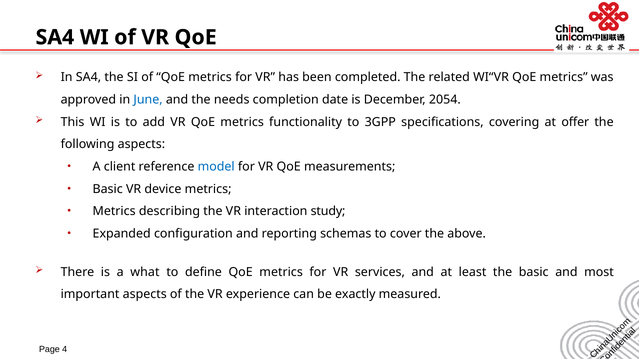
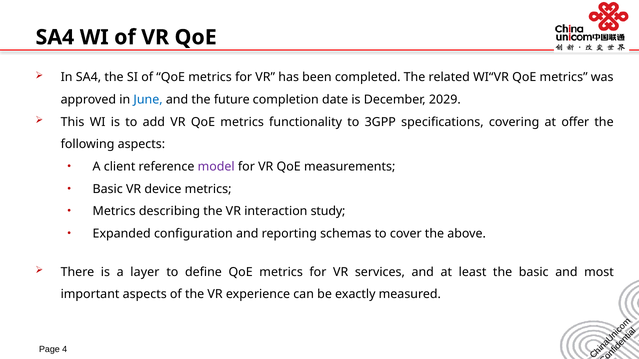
needs: needs -> future
2054: 2054 -> 2029
model colour: blue -> purple
what: what -> layer
